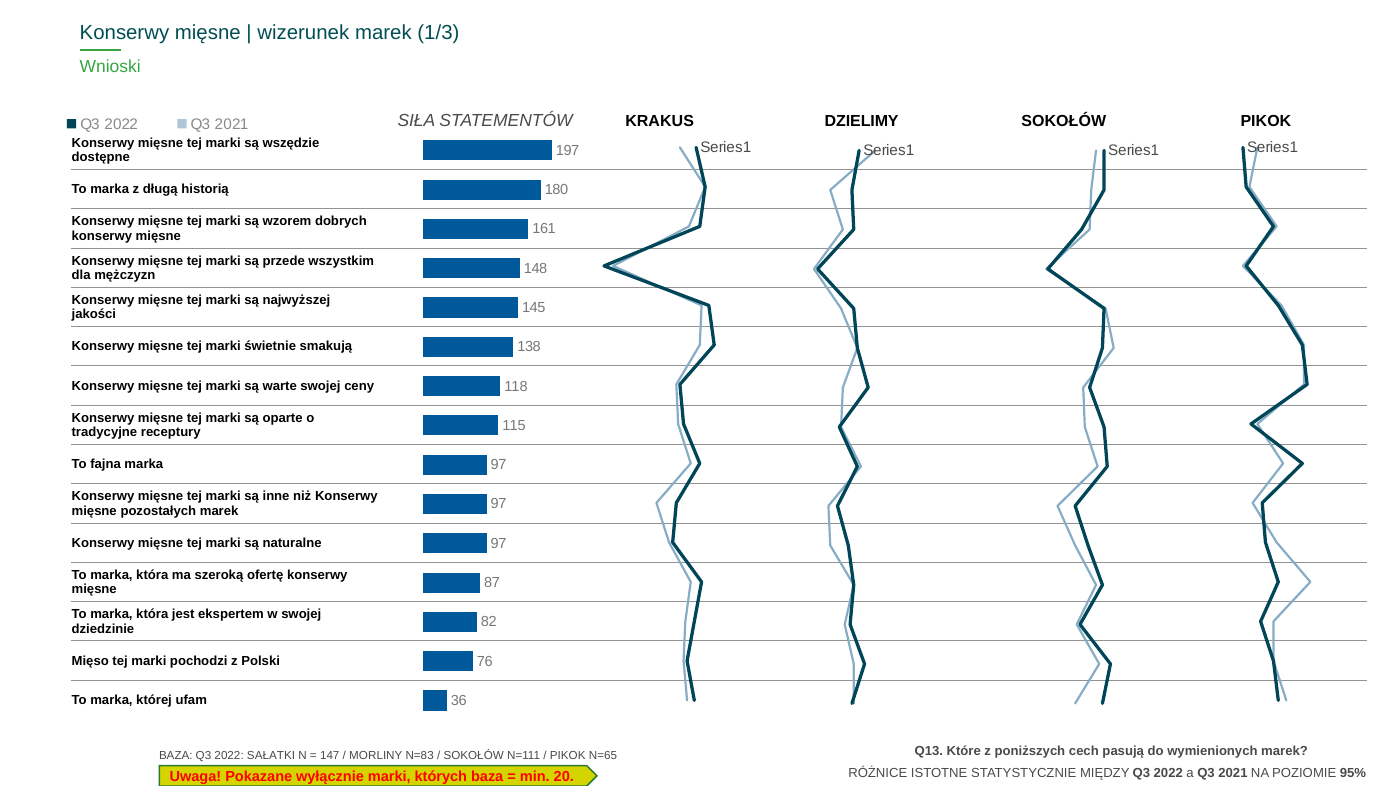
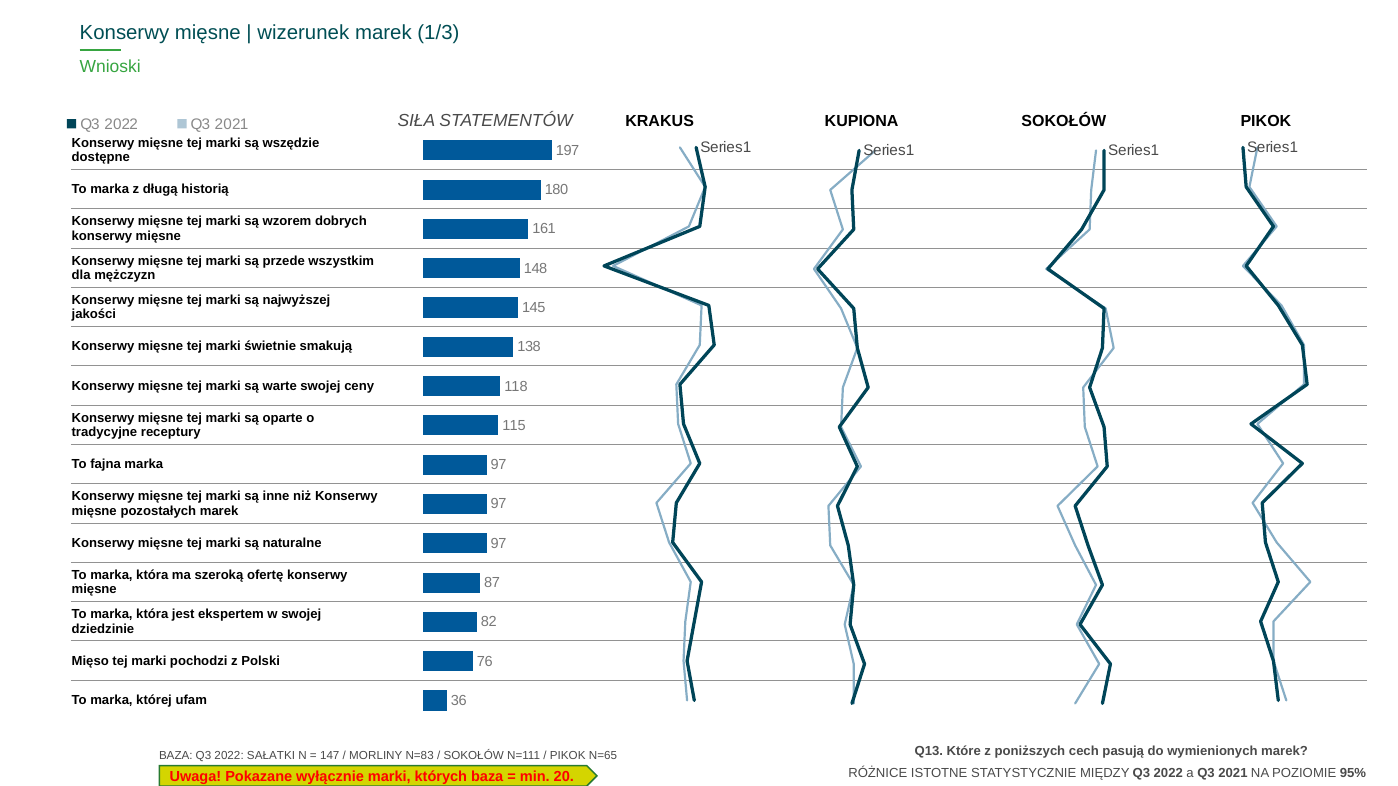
DZIELIMY: DZIELIMY -> KUPIONA
